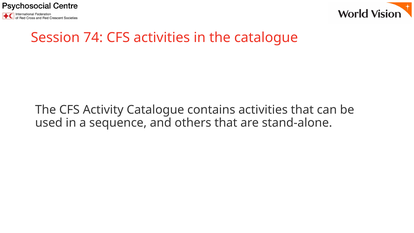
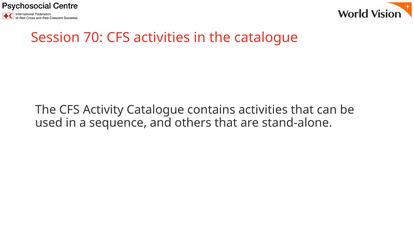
74: 74 -> 70
